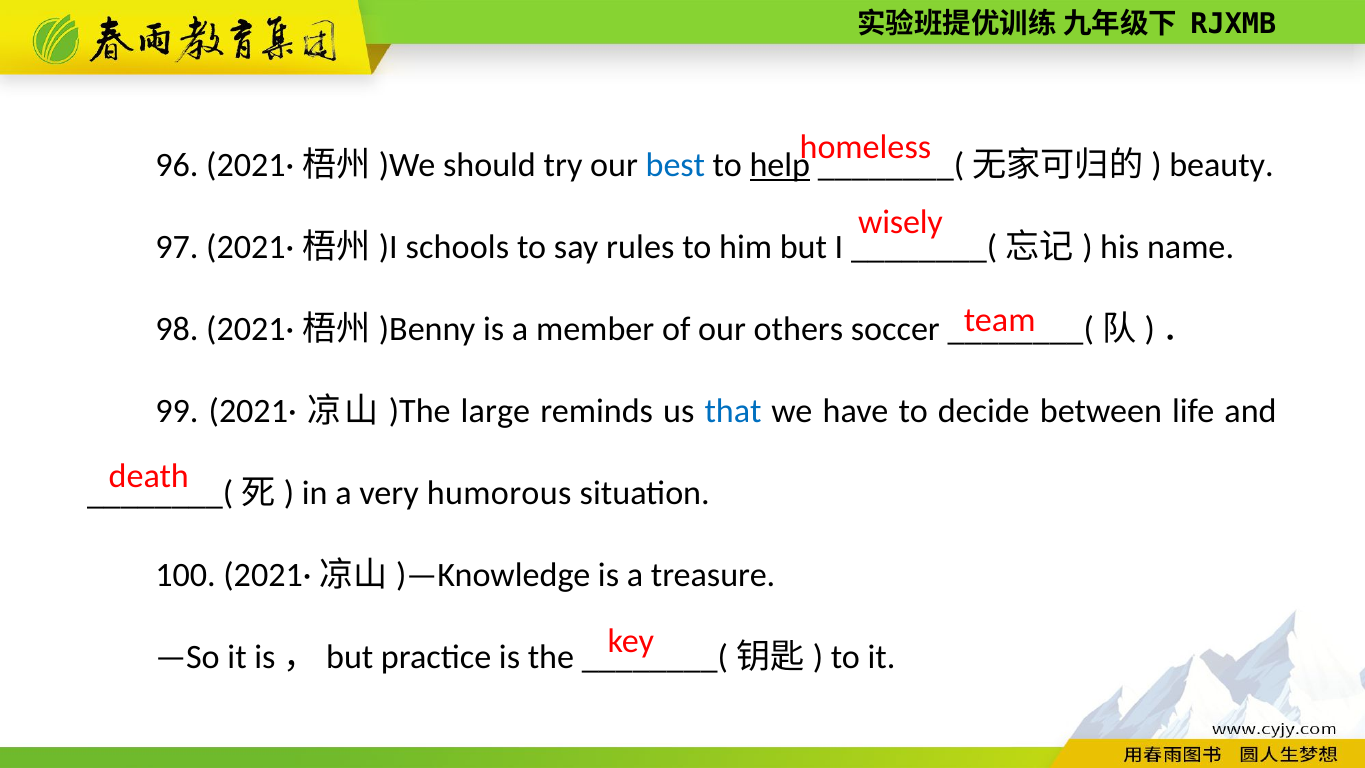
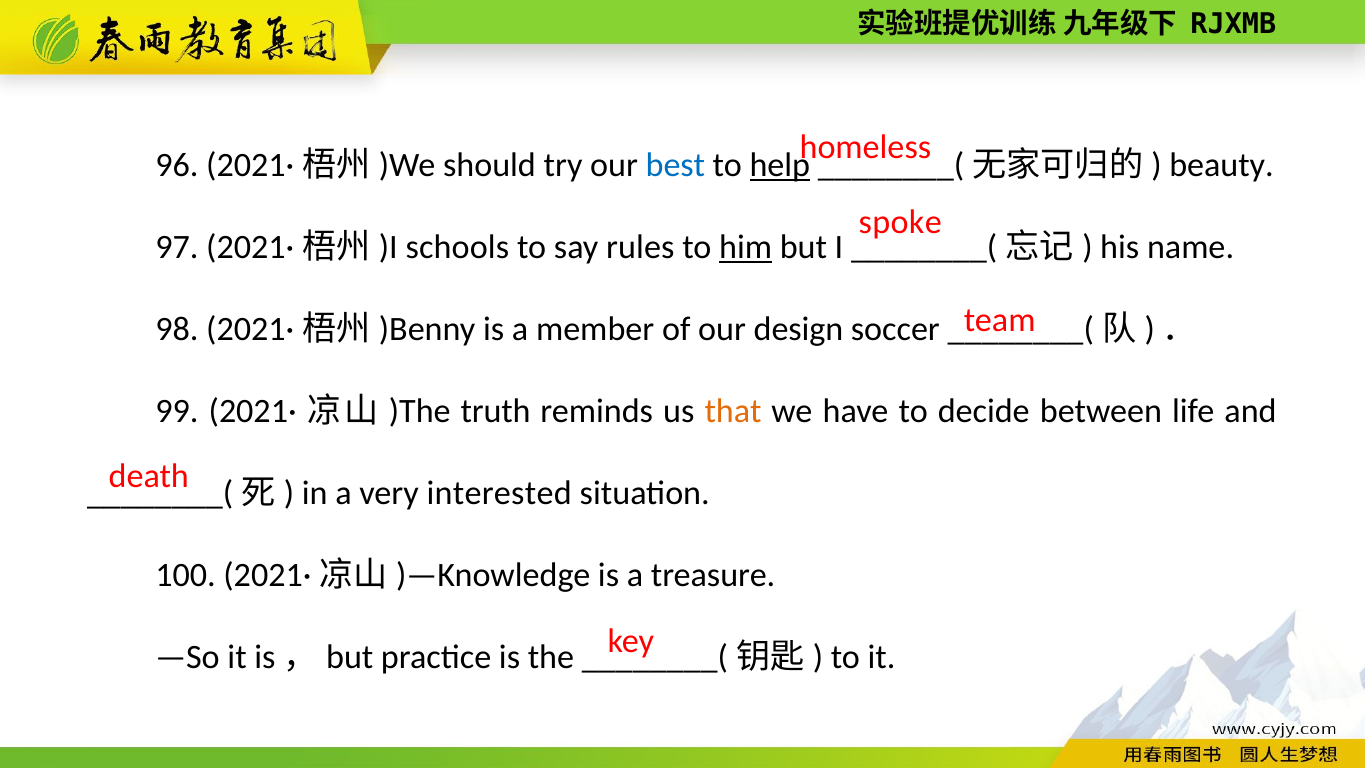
wisely: wisely -> spoke
him underline: none -> present
others: others -> design
large: large -> truth
that colour: blue -> orange
humorous: humorous -> interested
